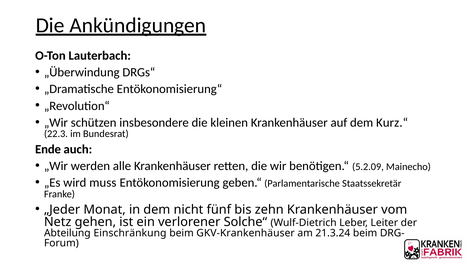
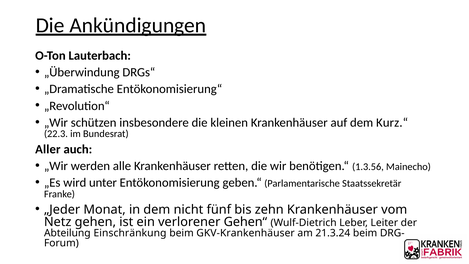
Ende: Ende -> Aller
5.2.09: 5.2.09 -> 1.3.56
muss: muss -> unter
Solche“: Solche“ -> Gehen“
